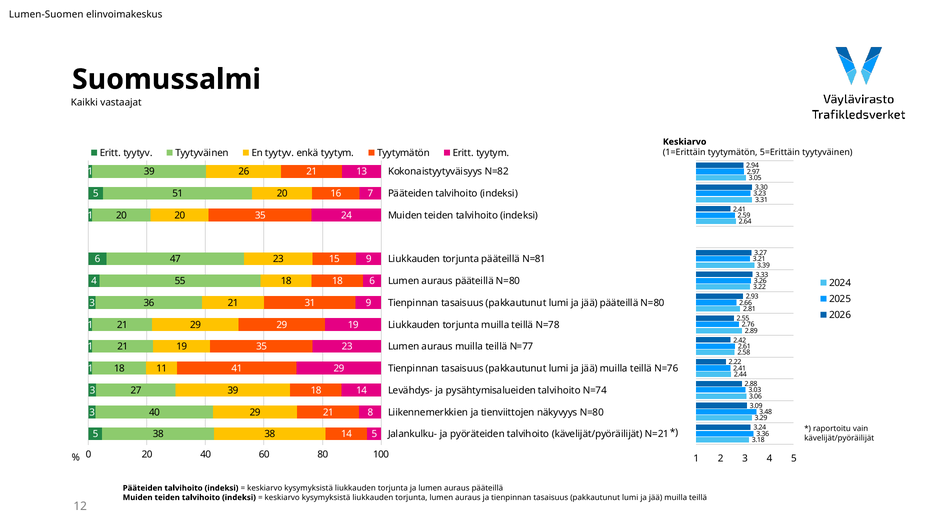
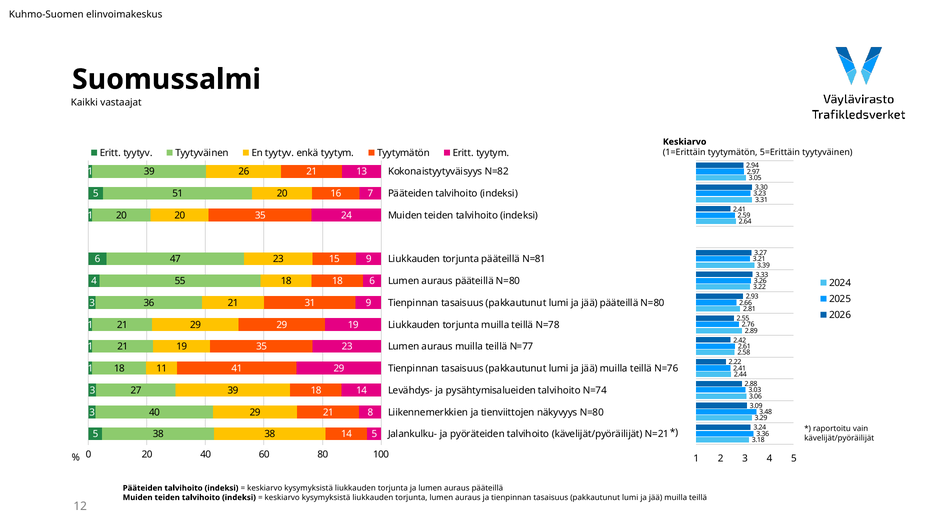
Lumen-Suomen: Lumen-Suomen -> Kuhmo-Suomen
